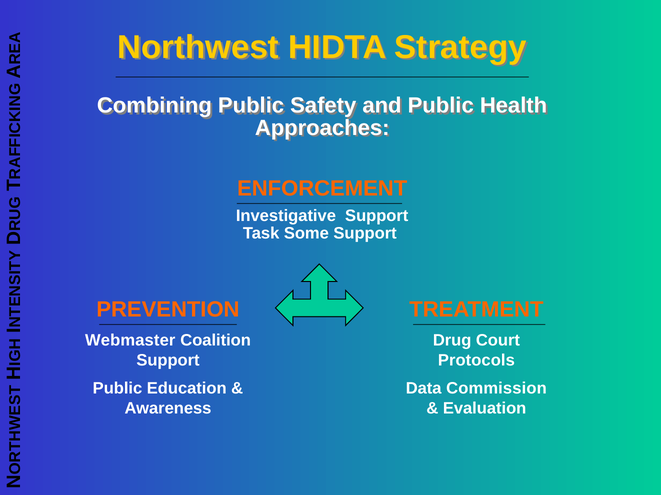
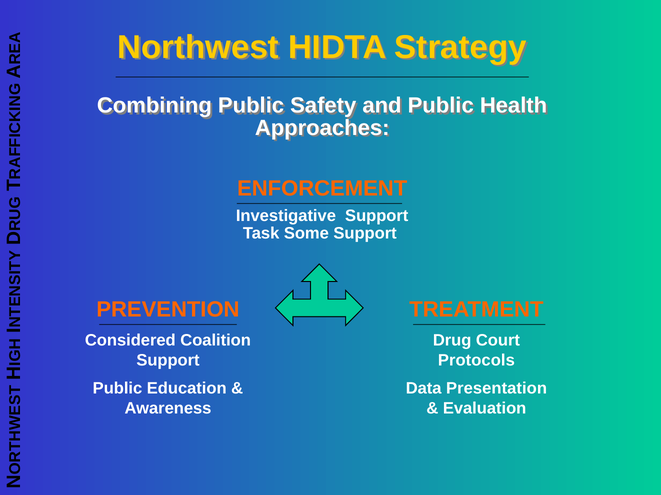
Webmaster: Webmaster -> Considered
Commission: Commission -> Presentation
